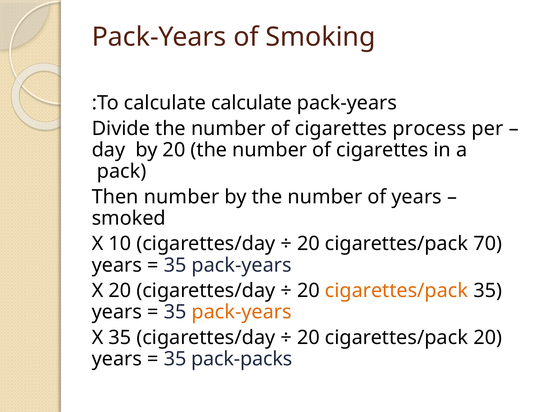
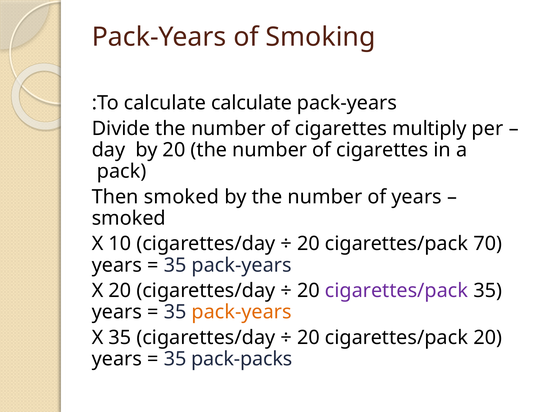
process: process -> multiply
Then number: number -> smoked
cigarettes/pack at (396, 291) colour: orange -> purple
